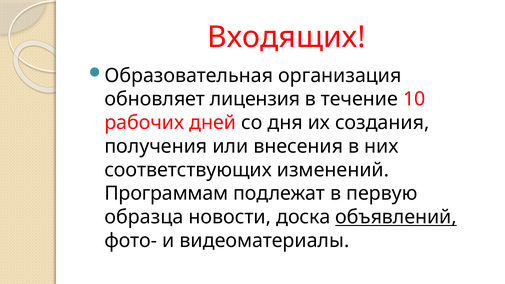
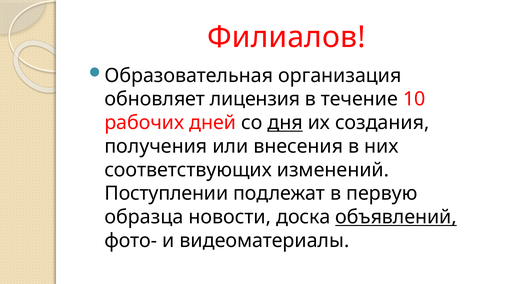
Входящих: Входящих -> Филиалов
дня underline: none -> present
Программам: Программам -> Поступлении
